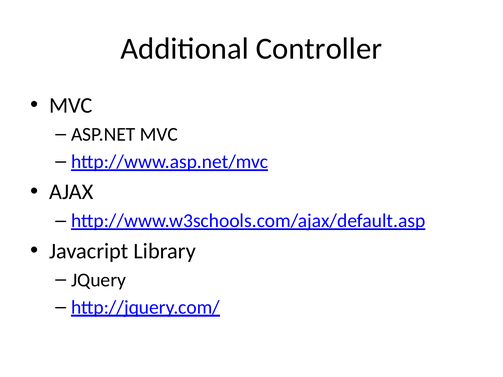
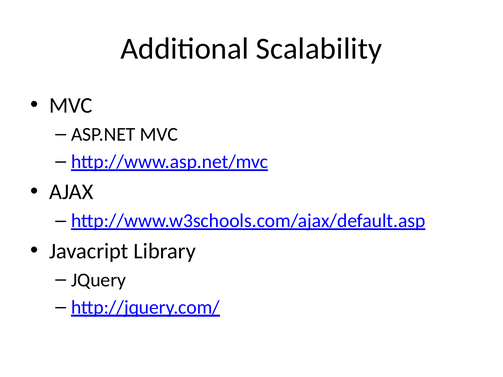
Controller: Controller -> Scalability
